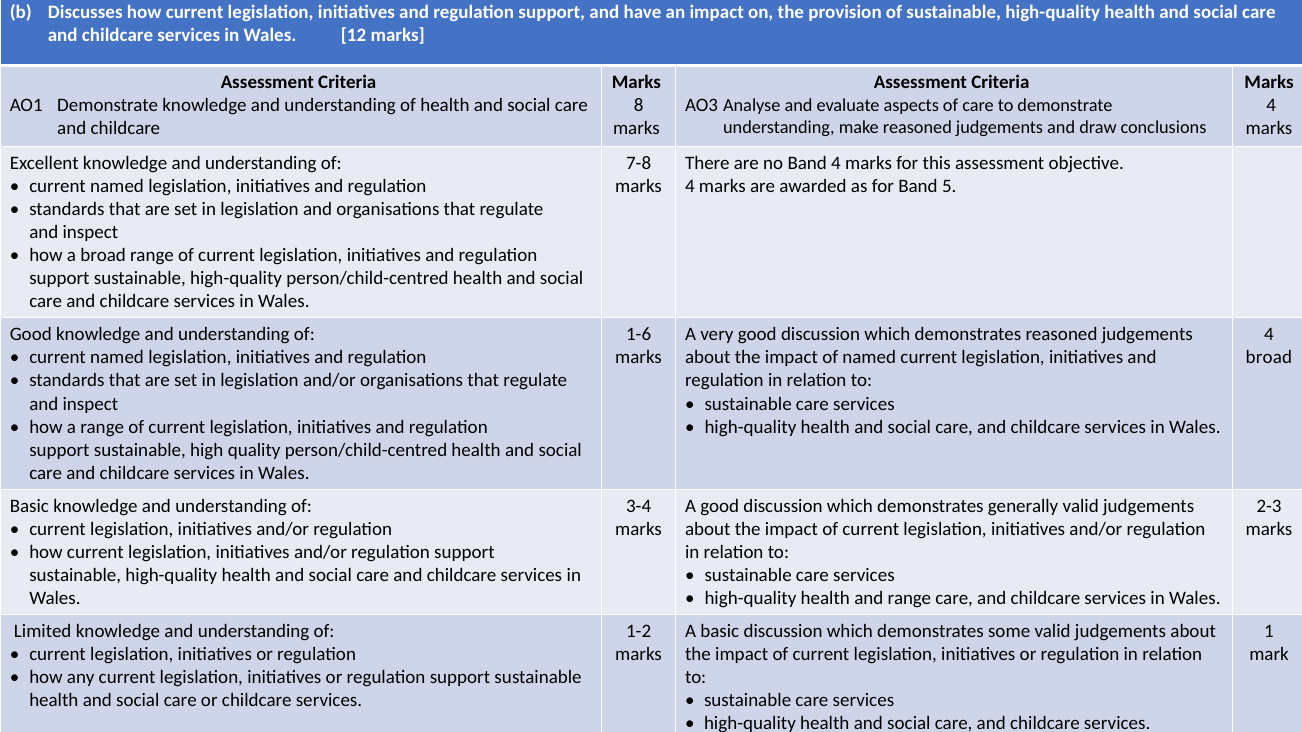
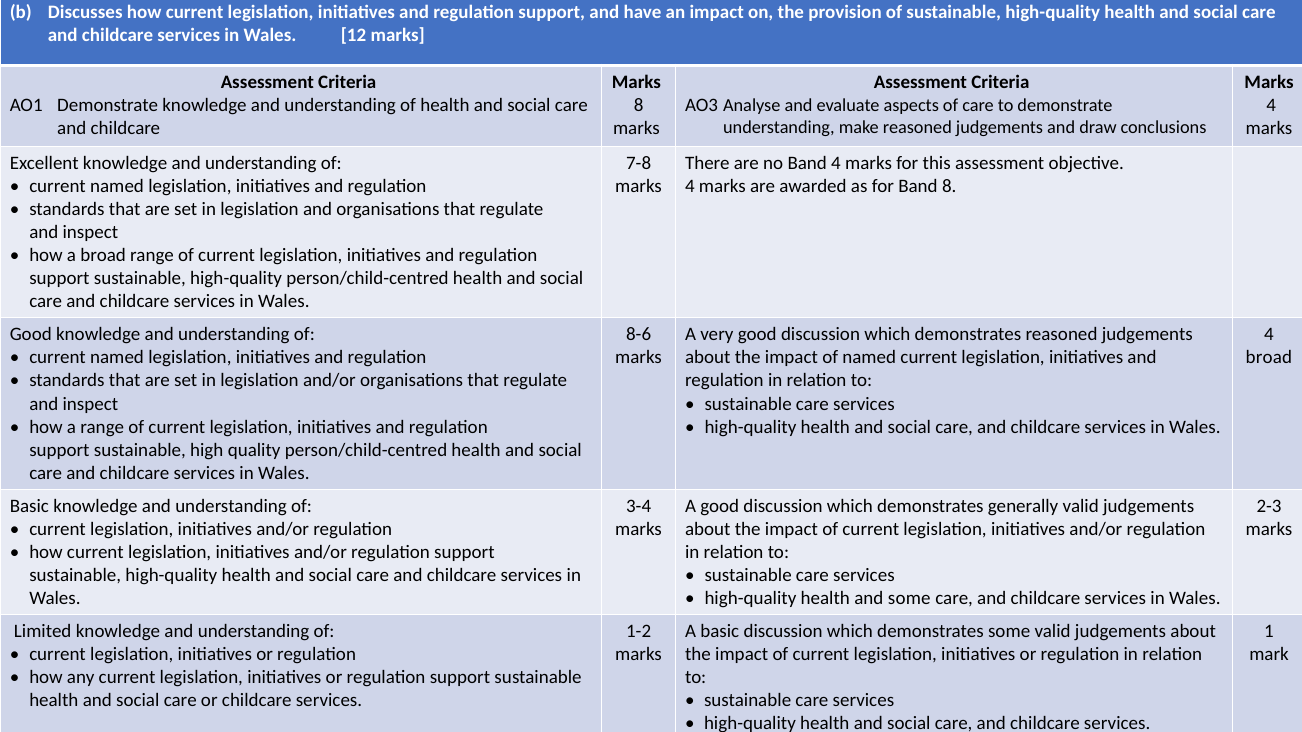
Band 5: 5 -> 8
1-6: 1-6 -> 8-6
and range: range -> some
